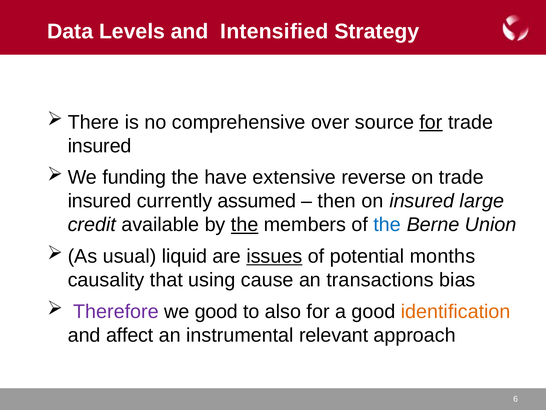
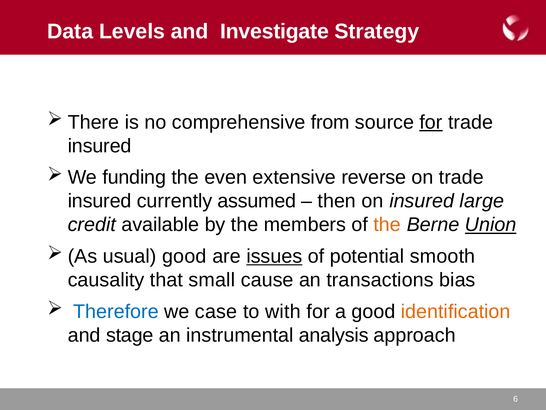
Intensified: Intensified -> Investigate
over: over -> from
have: have -> even
the at (245, 224) underline: present -> none
the at (387, 224) colour: blue -> orange
Union underline: none -> present
usual liquid: liquid -> good
months: months -> smooth
using: using -> small
Therefore colour: purple -> blue
we good: good -> case
also: also -> with
affect: affect -> stage
relevant: relevant -> analysis
